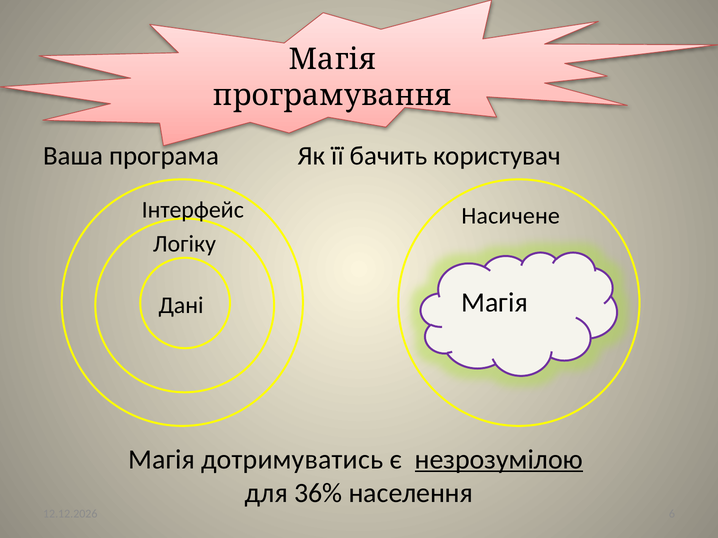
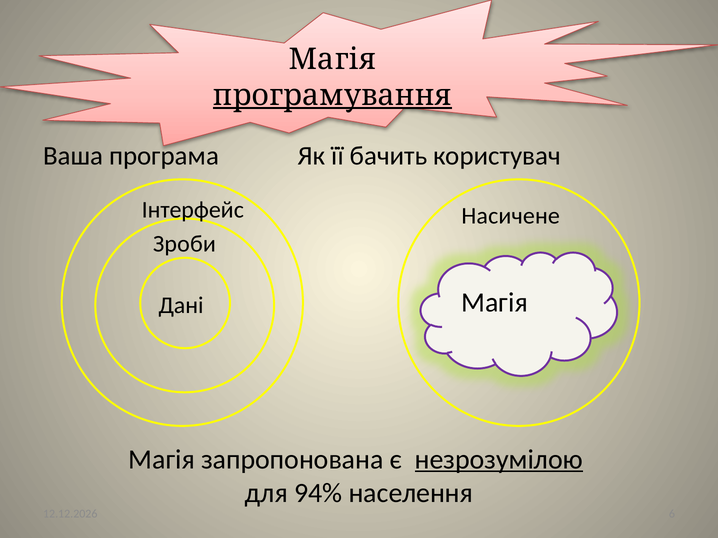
програмування underline: none -> present
Логіку: Логіку -> Зроби
дотримуватись: дотримуватись -> запропонована
36%: 36% -> 94%
